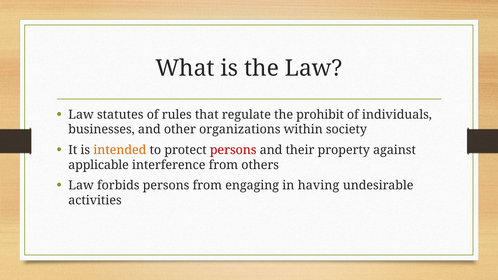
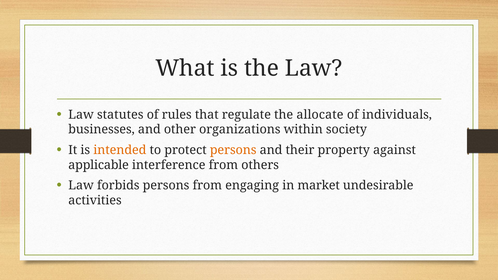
prohibit: prohibit -> allocate
persons at (233, 150) colour: red -> orange
having: having -> market
